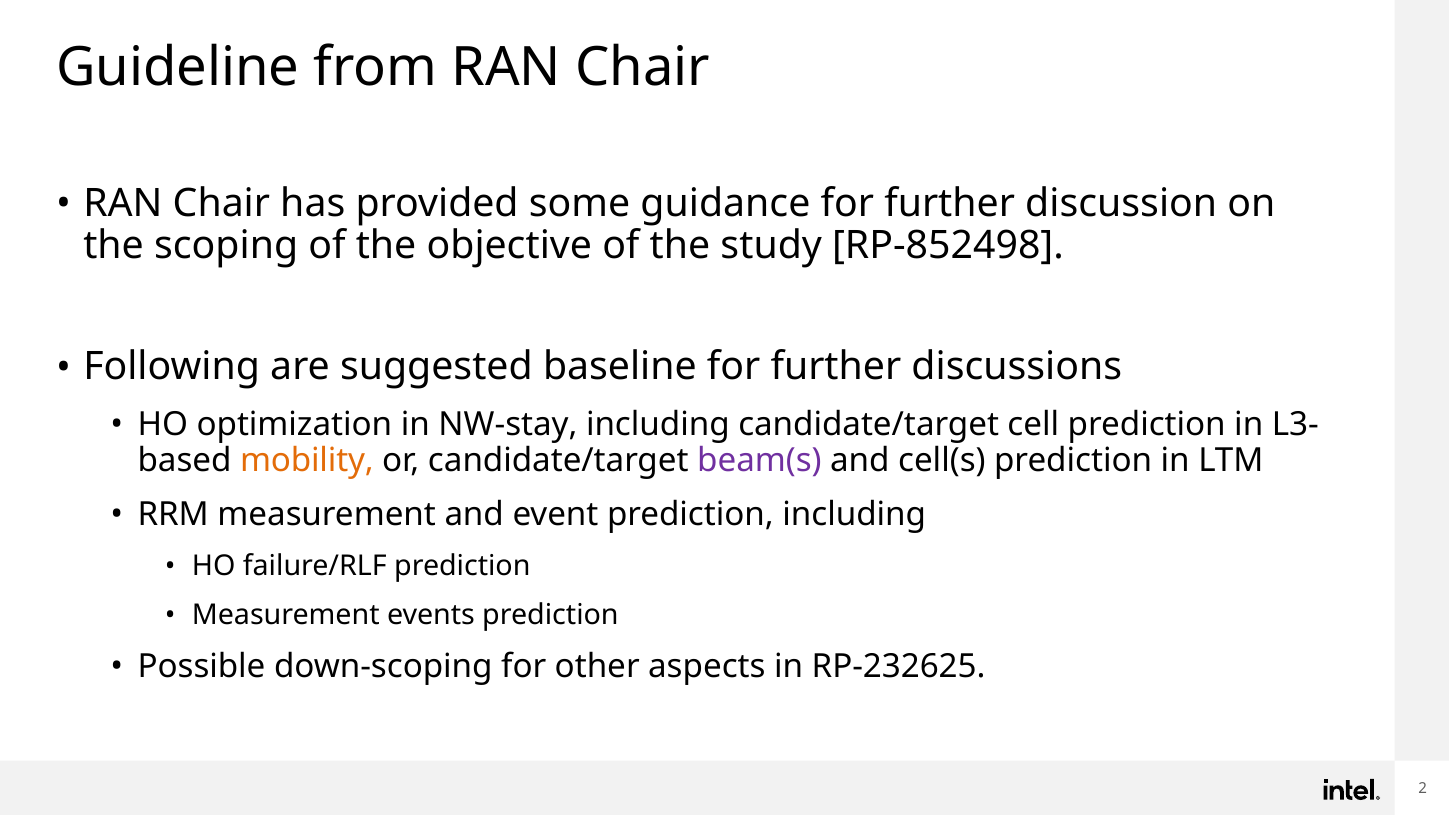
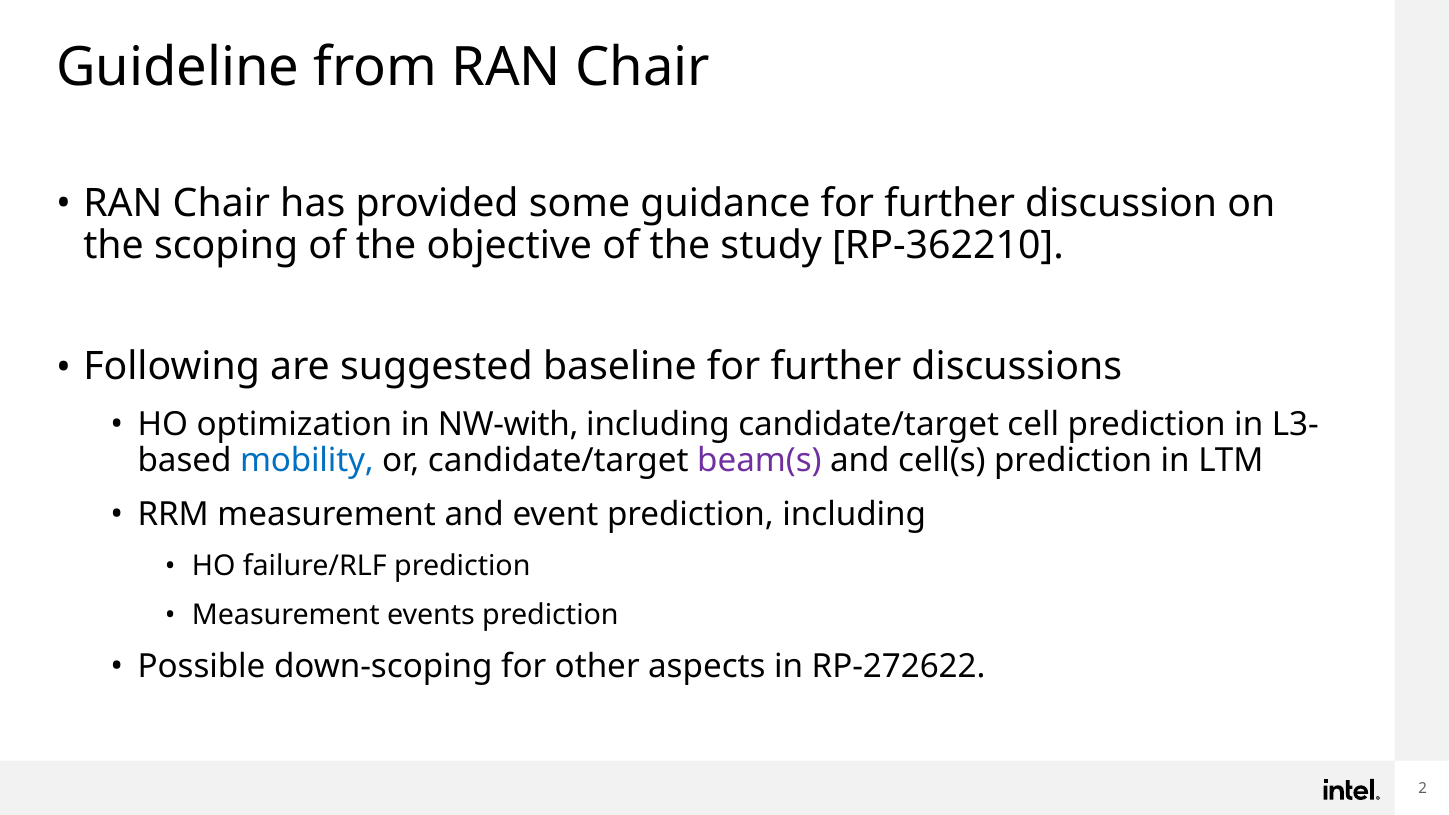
RP-852498: RP-852498 -> RP-362210
NW-stay: NW-stay -> NW-with
mobility colour: orange -> blue
RP-232625: RP-232625 -> RP-272622
